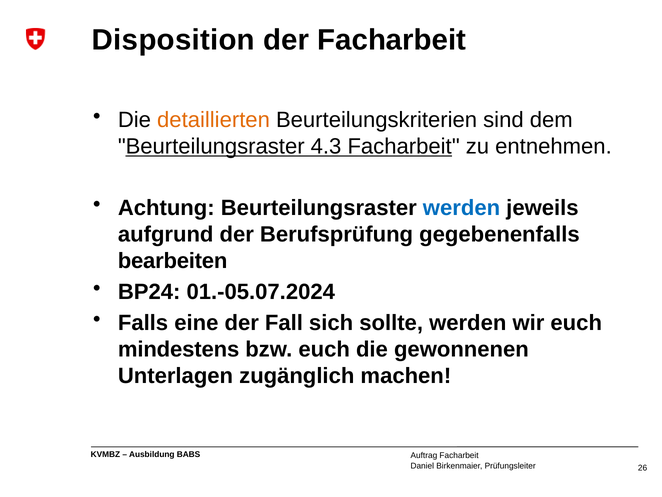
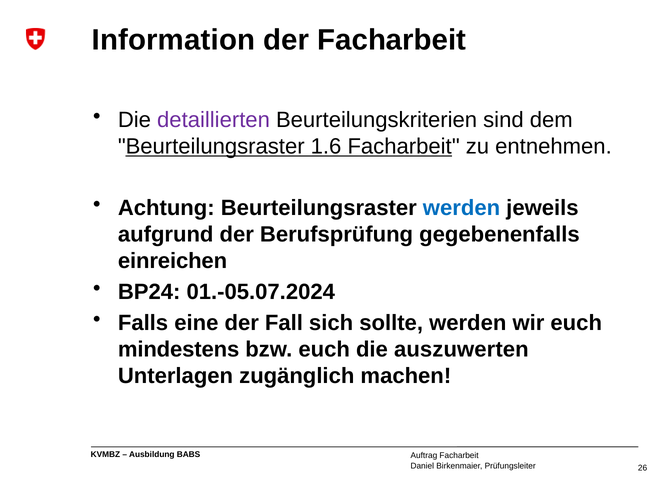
Disposition: Disposition -> Information
detaillierten colour: orange -> purple
4.3: 4.3 -> 1.6
bearbeiten: bearbeiten -> einreichen
gewonnenen: gewonnenen -> auszuwerten
